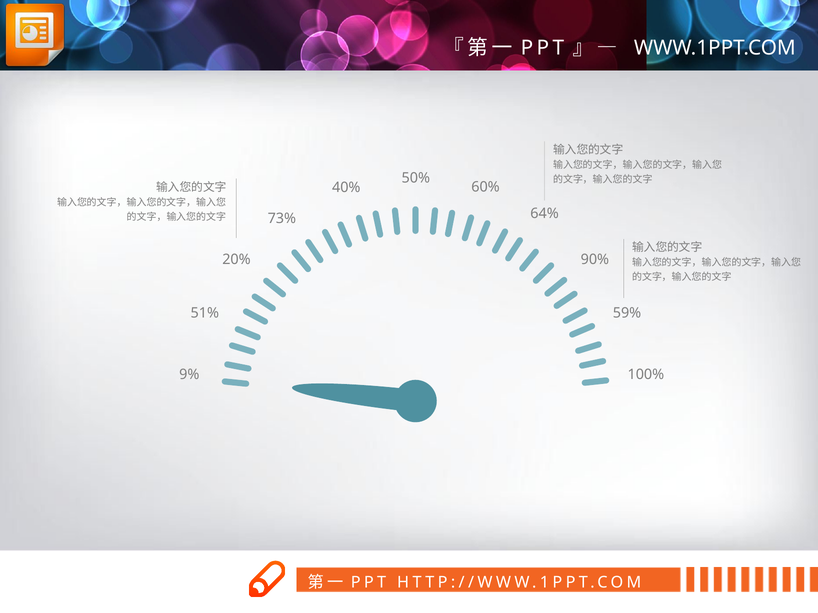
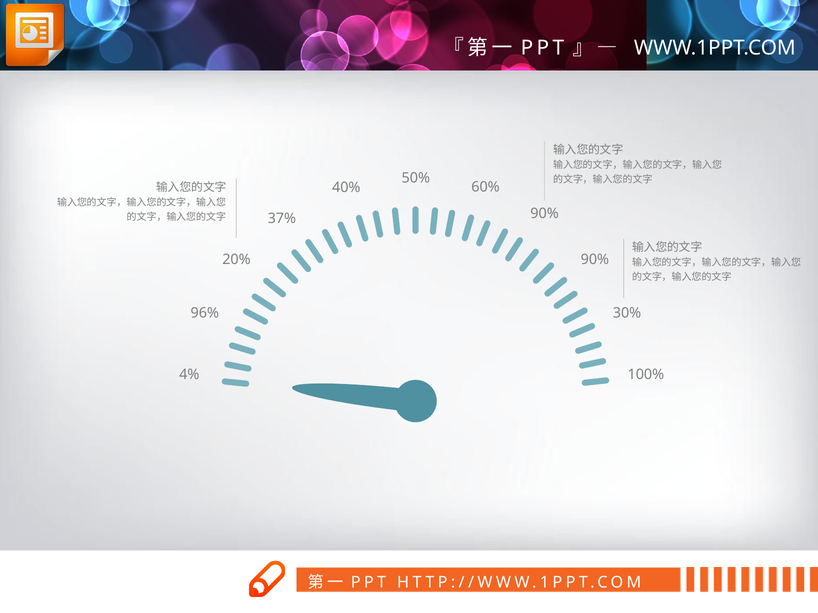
64% at (545, 213): 64% -> 90%
73%: 73% -> 37%
51%: 51% -> 96%
59%: 59% -> 30%
9%: 9% -> 4%
